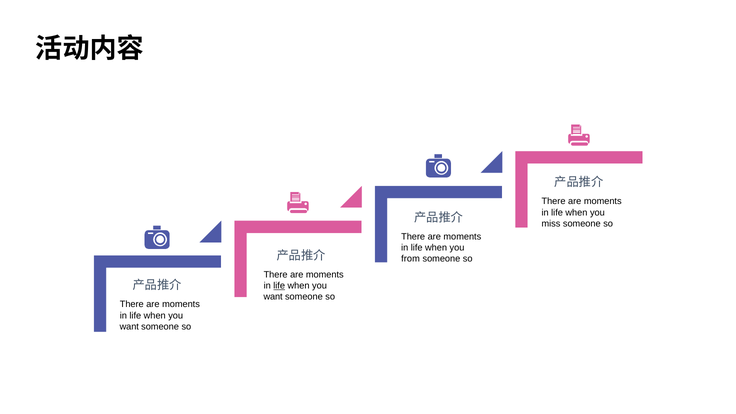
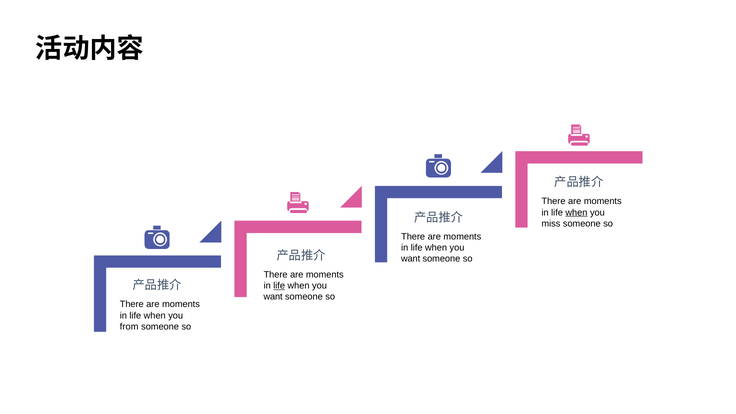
when at (576, 212) underline: none -> present
from at (411, 259): from -> want
want at (129, 327): want -> from
